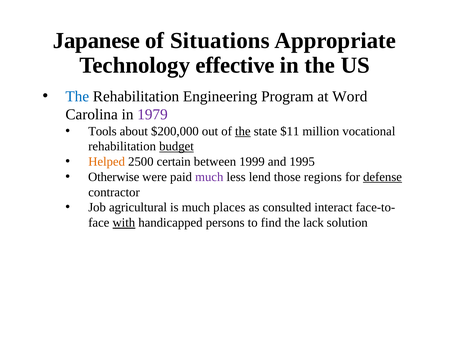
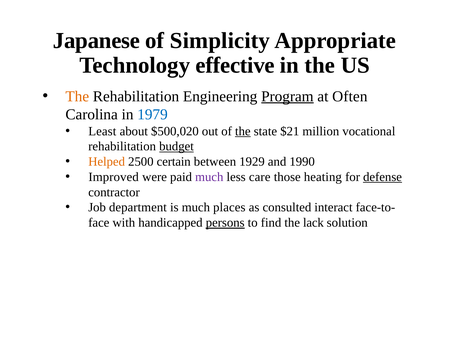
Situations: Situations -> Simplicity
The at (77, 96) colour: blue -> orange
Program underline: none -> present
Word: Word -> Often
1979 colour: purple -> blue
Tools: Tools -> Least
$200,000: $200,000 -> $500,020
$11: $11 -> $21
1999: 1999 -> 1929
1995: 1995 -> 1990
Otherwise: Otherwise -> Improved
lend: lend -> care
regions: regions -> heating
agricultural: agricultural -> department
with underline: present -> none
persons underline: none -> present
